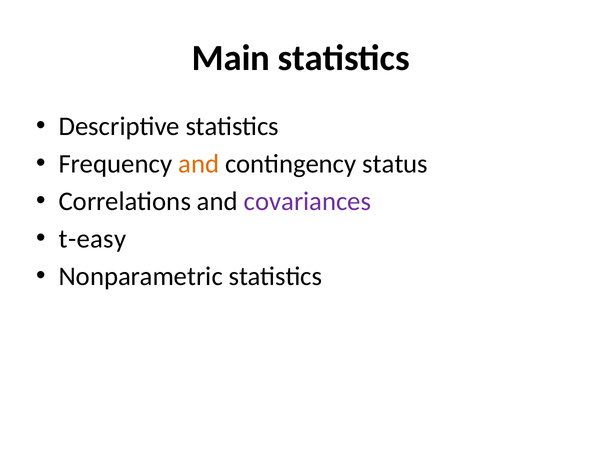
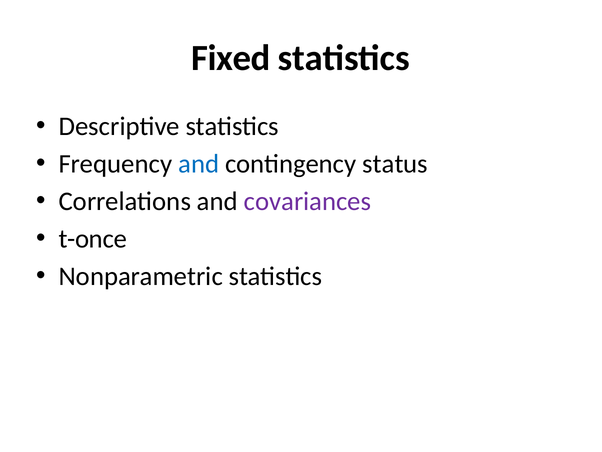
Main: Main -> Fixed
and at (199, 164) colour: orange -> blue
t-easy: t-easy -> t-once
